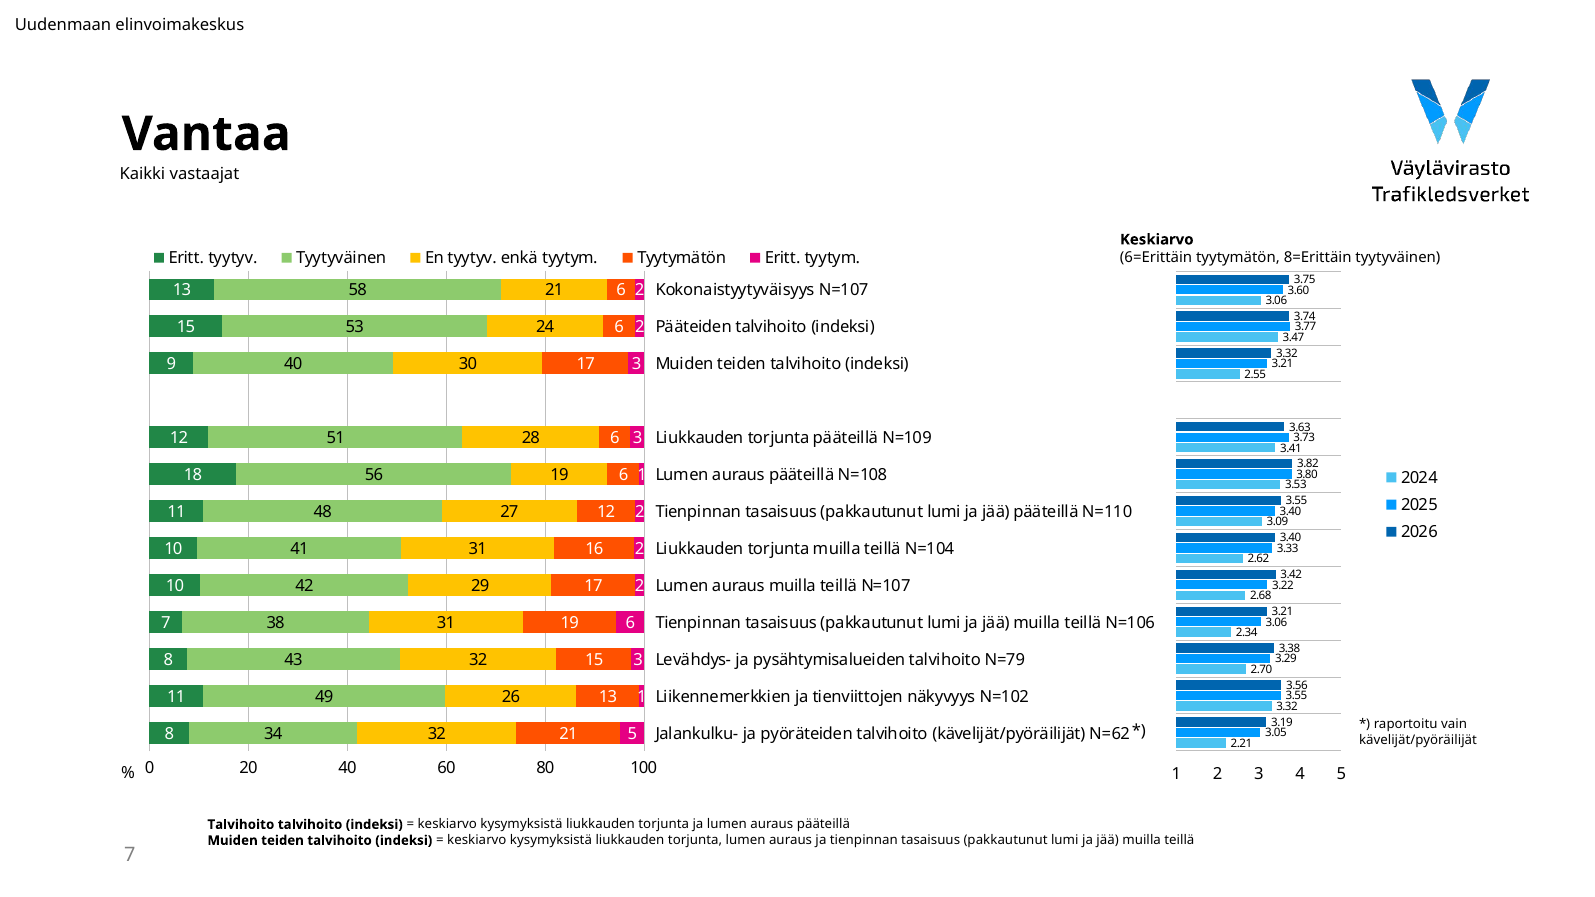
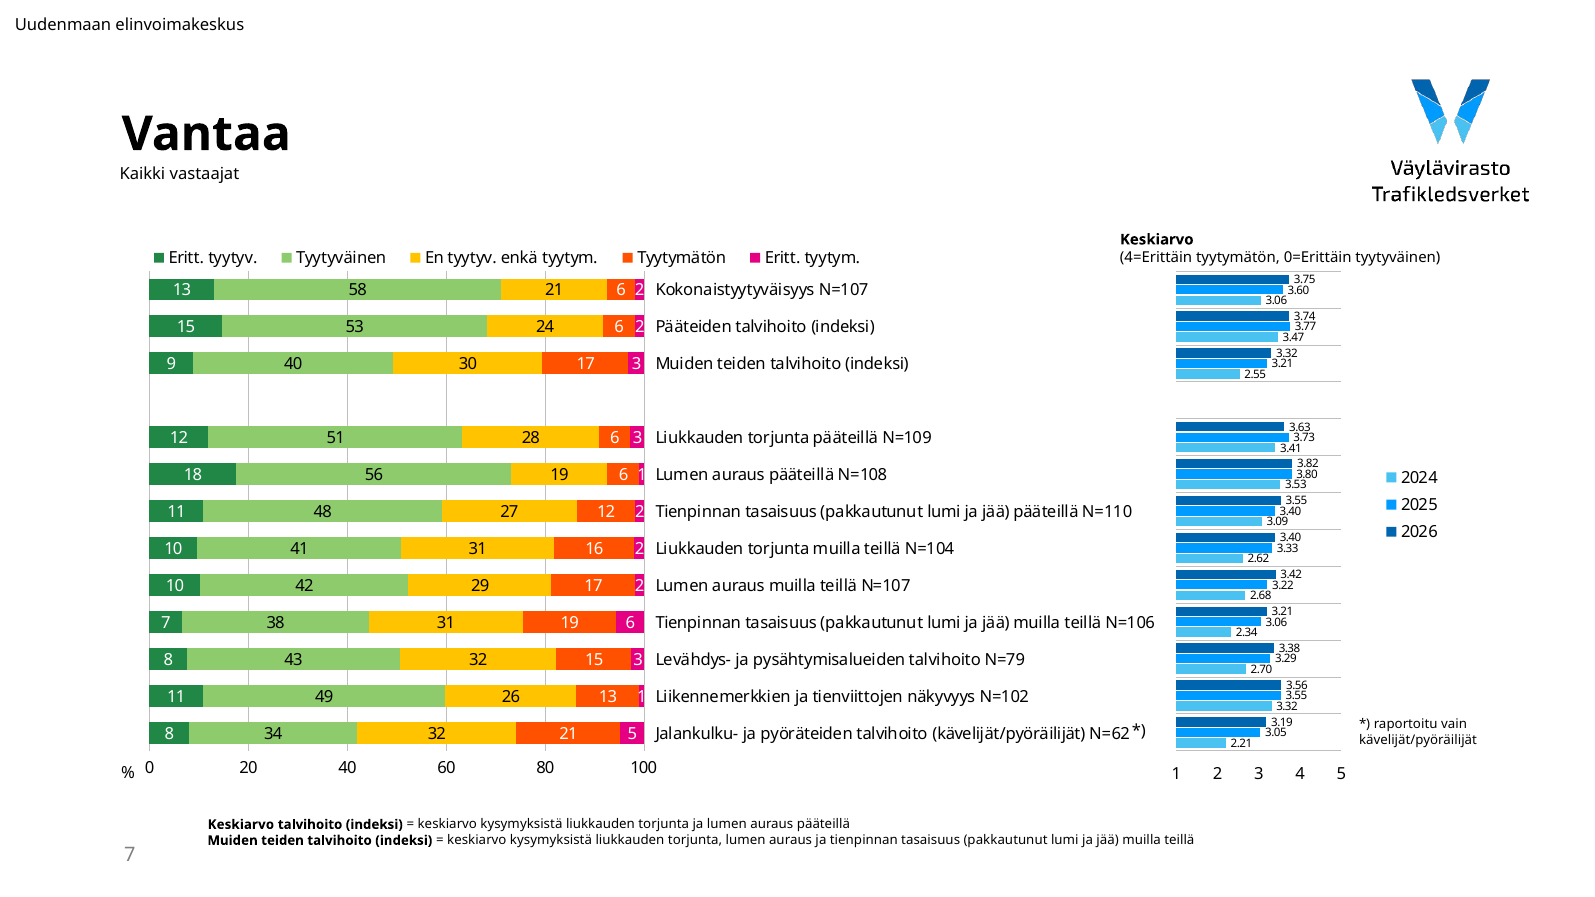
6=Erittäin: 6=Erittäin -> 4=Erittäin
8=Erittäin: 8=Erittäin -> 0=Erittäin
Talvihoito at (241, 825): Talvihoito -> Keskiarvo
